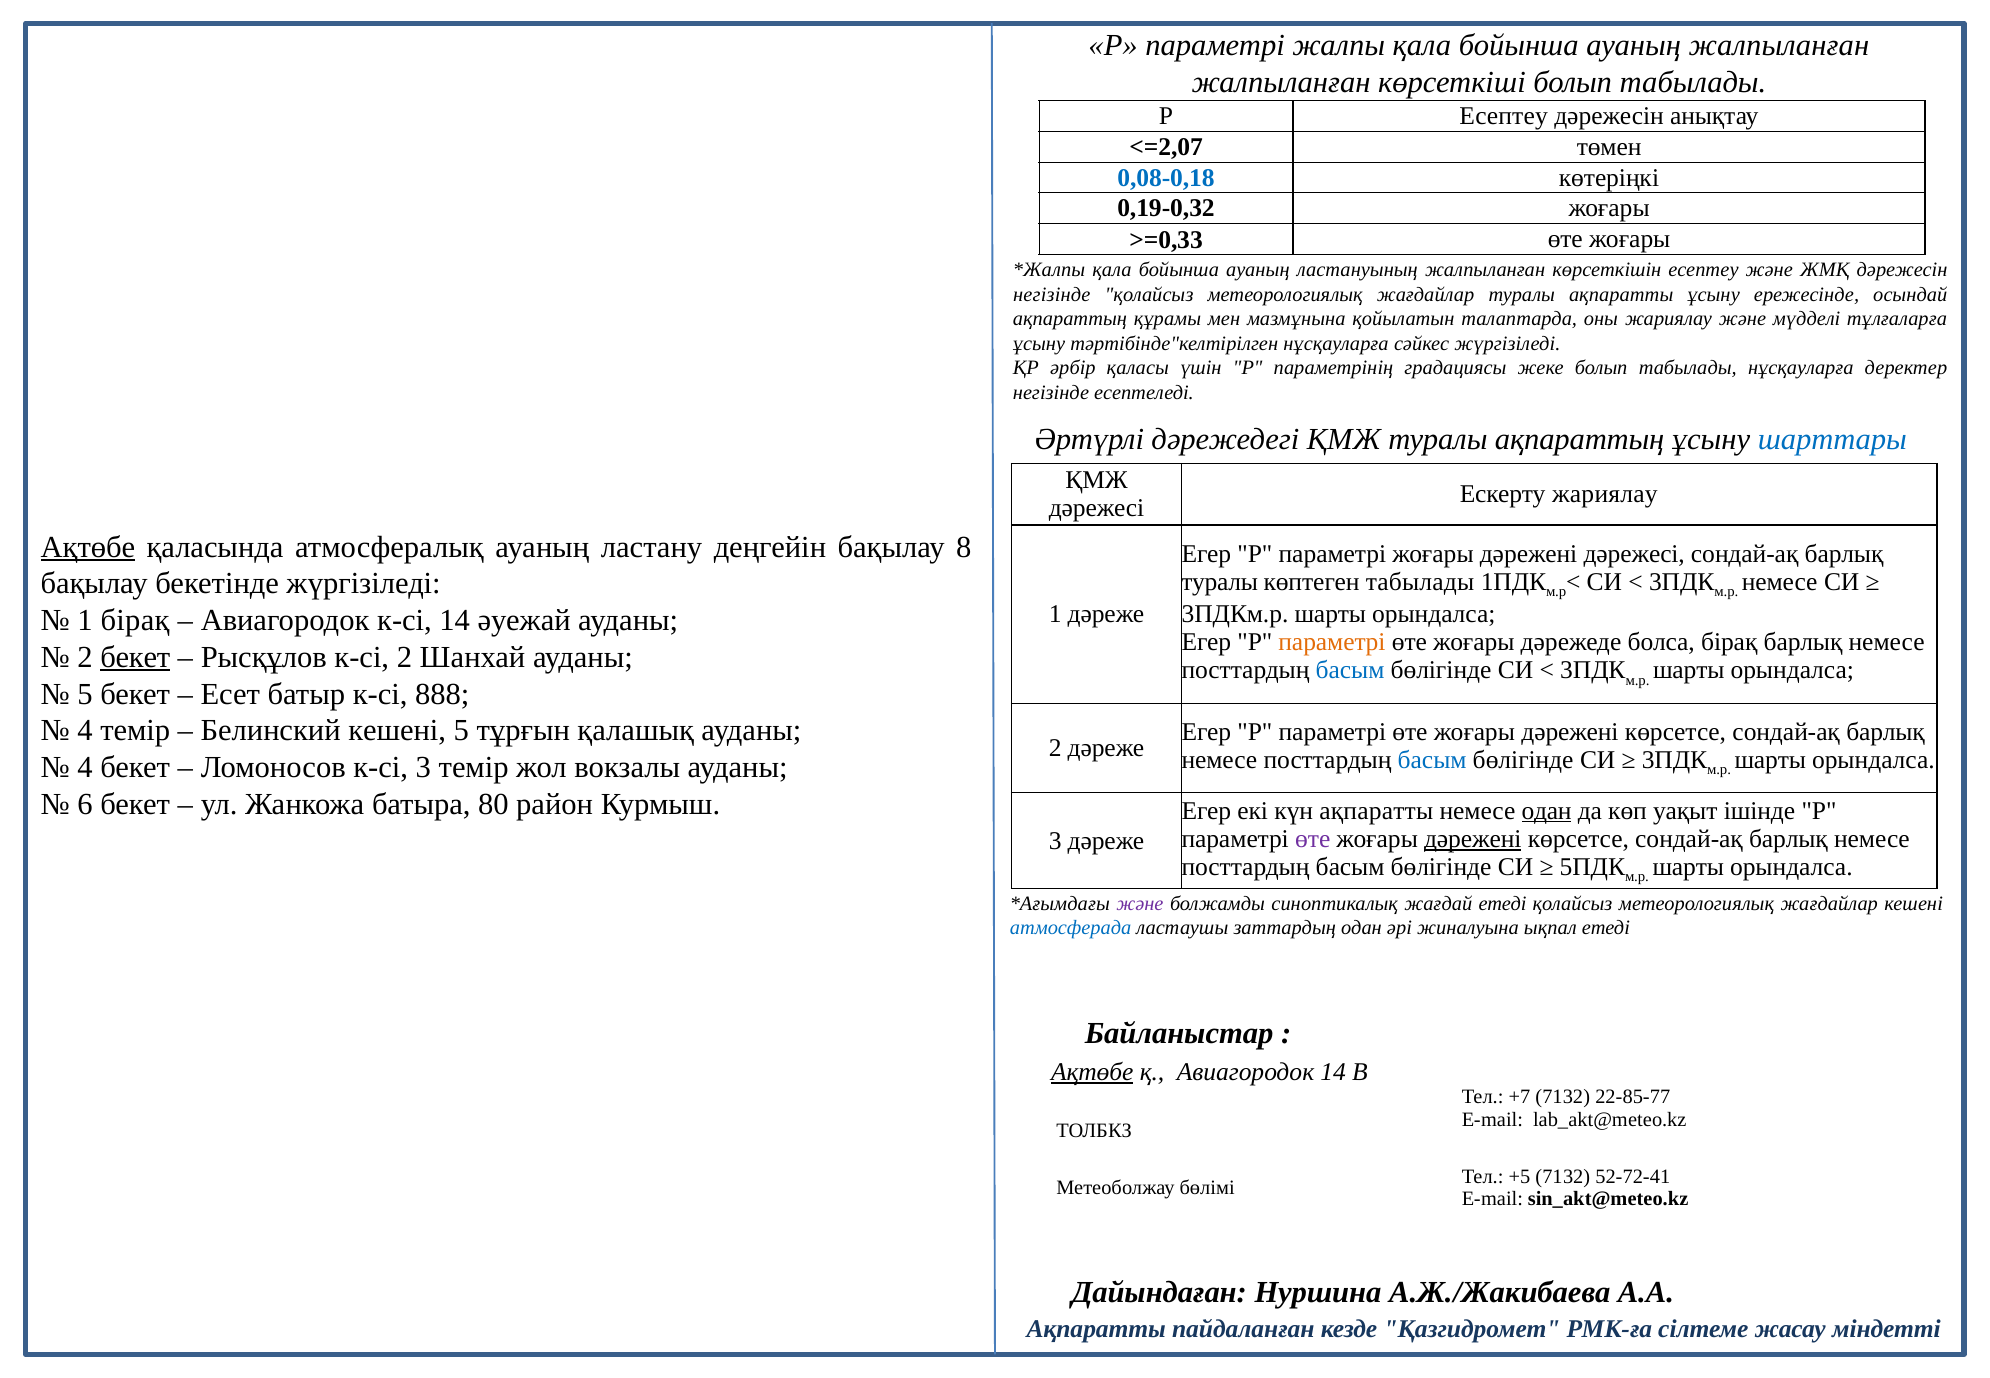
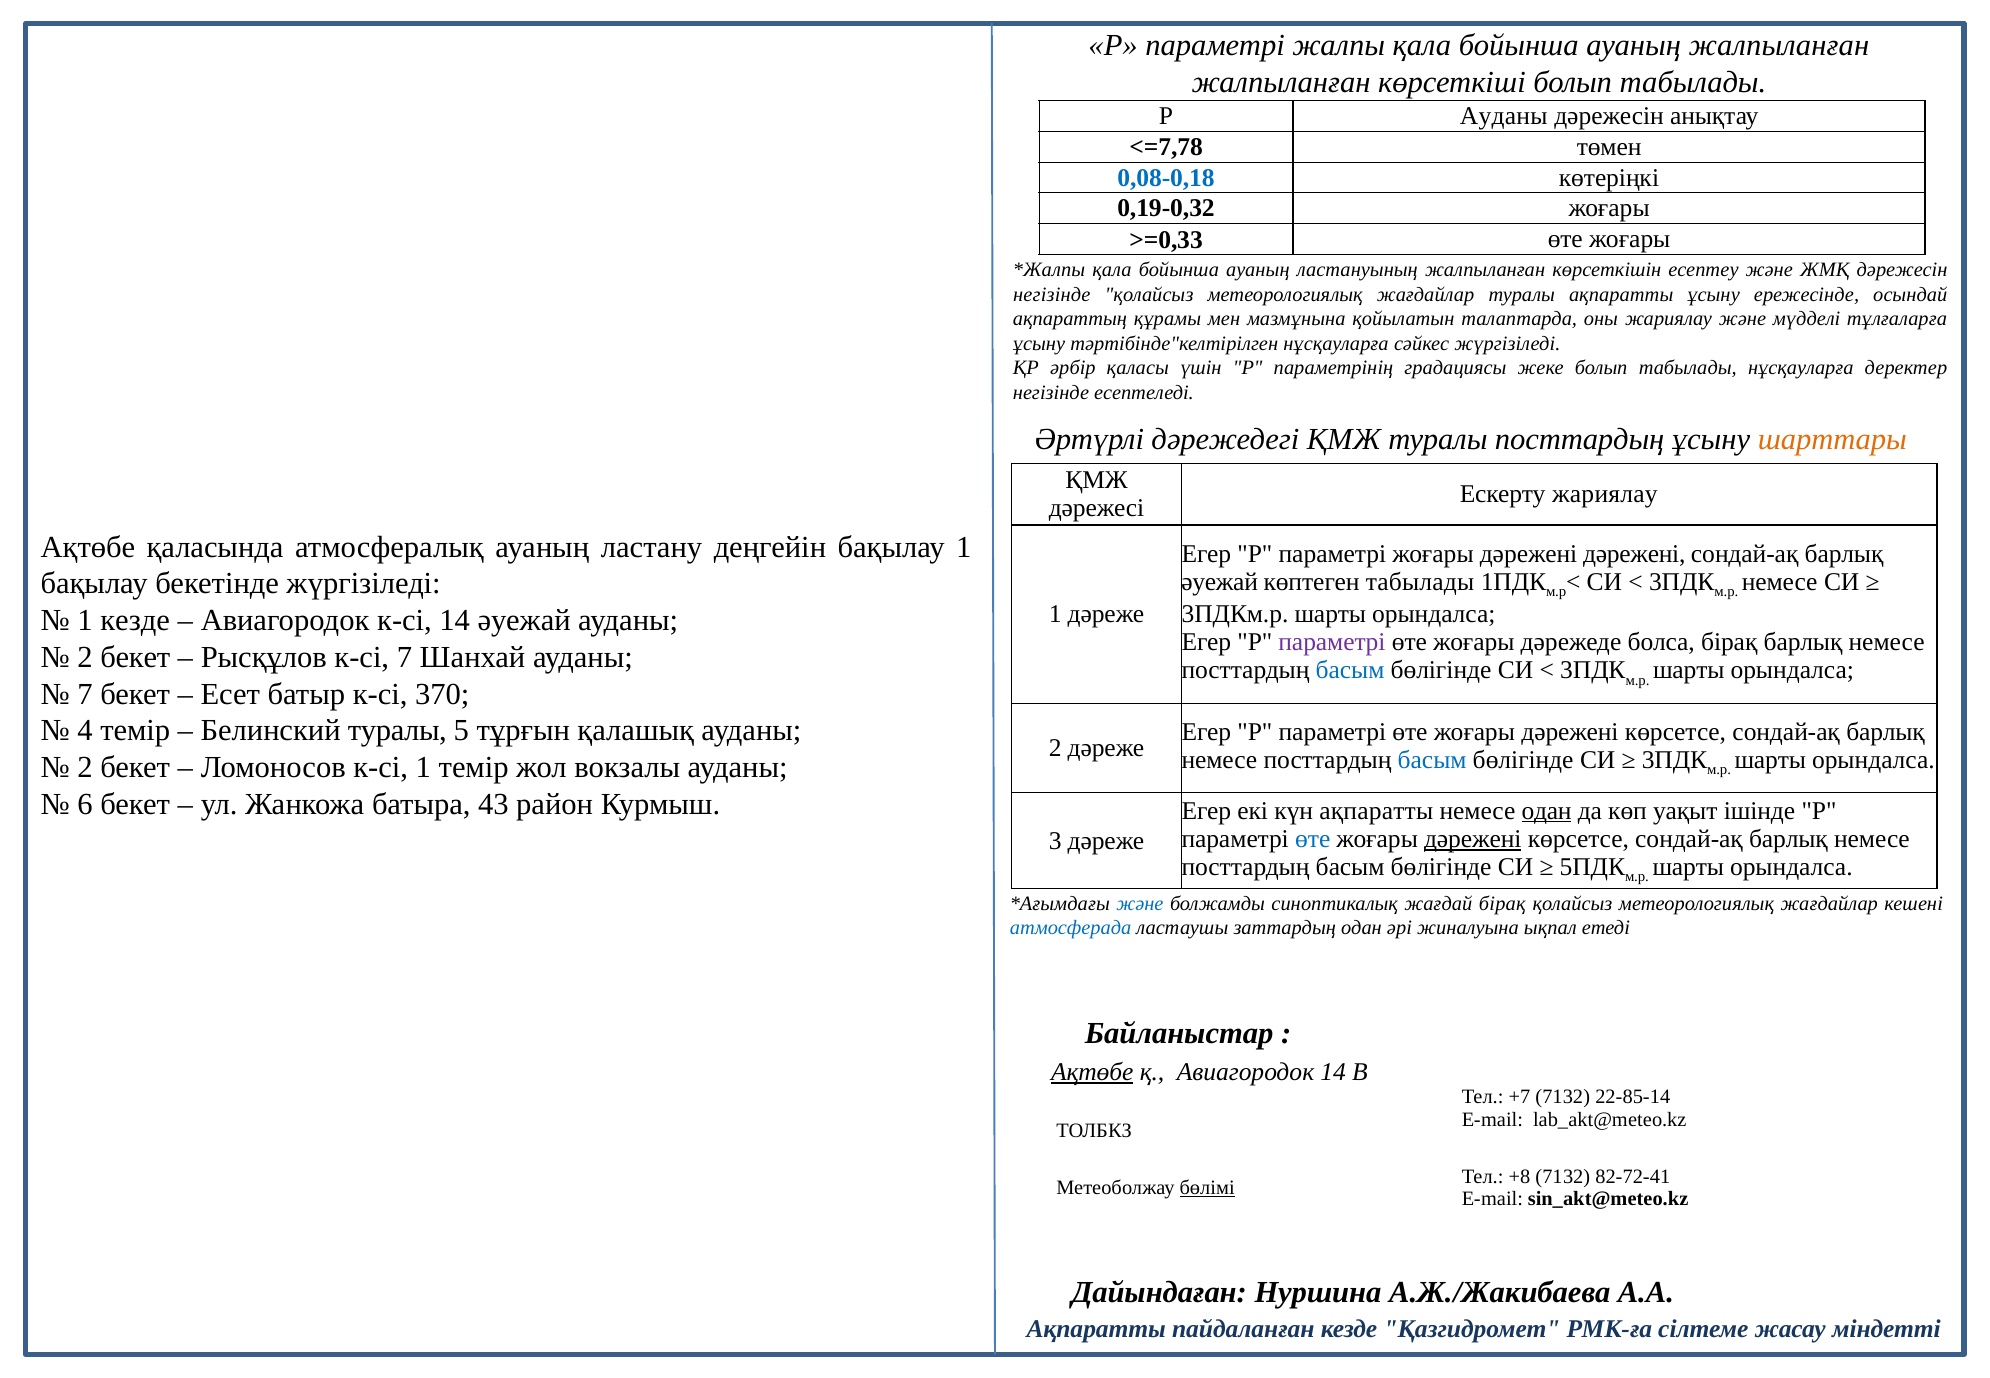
Р Есептеу: Есептеу -> Ауданы
<=2,07: <=2,07 -> <=7,78
туралы ақпараттың: ақпараттың -> посттардың
шарттары colour: blue -> orange
Ақтөбе at (88, 547) underline: present -> none
бақылау 8: 8 -> 1
дәрежені дәрежесі: дәрежесі -> дәрежені
туралы at (1220, 582): туралы -> әуежай
1 бірақ: бірақ -> кезде
параметрі at (1332, 642) colour: orange -> purple
бекет at (135, 657) underline: present -> none
к-сі 2: 2 -> 7
5 at (85, 694): 5 -> 7
888: 888 -> 370
Белинский кешені: кешені -> туралы
4 at (85, 767): 4 -> 2
к-сі 3: 3 -> 1
80: 80 -> 43
өте at (1313, 839) colour: purple -> blue
және at (1140, 903) colour: purple -> blue
жағдай етеді: етеді -> бірақ
22-85-77: 22-85-77 -> 22-85-14
+5: +5 -> +8
52-72-41: 52-72-41 -> 82-72-41
бөлімі underline: none -> present
